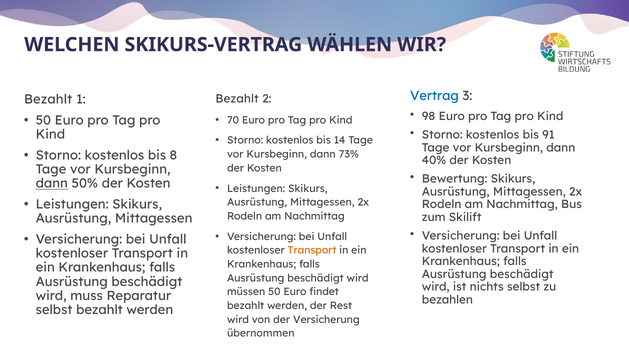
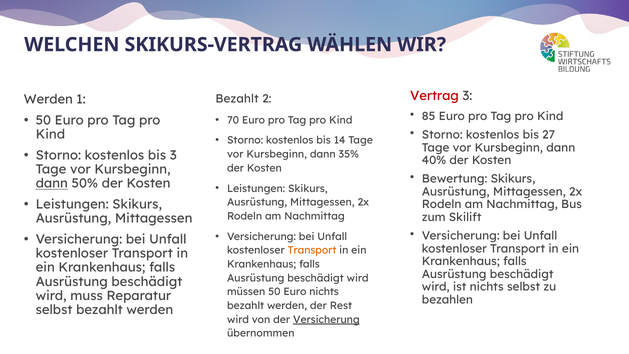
Vertrag colour: blue -> red
Bezahlt at (48, 100): Bezahlt -> Werden
98: 98 -> 85
91: 91 -> 27
bis 8: 8 -> 3
73%: 73% -> 35%
Euro findet: findet -> nichts
Versicherung at (326, 319) underline: none -> present
